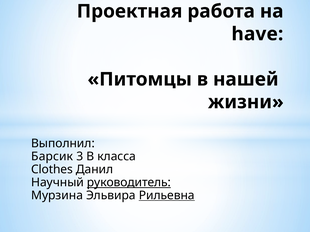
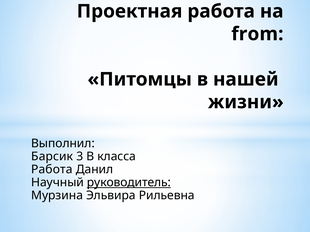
have: have -> from
Clothes at (52, 170): Clothes -> Работа
Рильевна underline: present -> none
